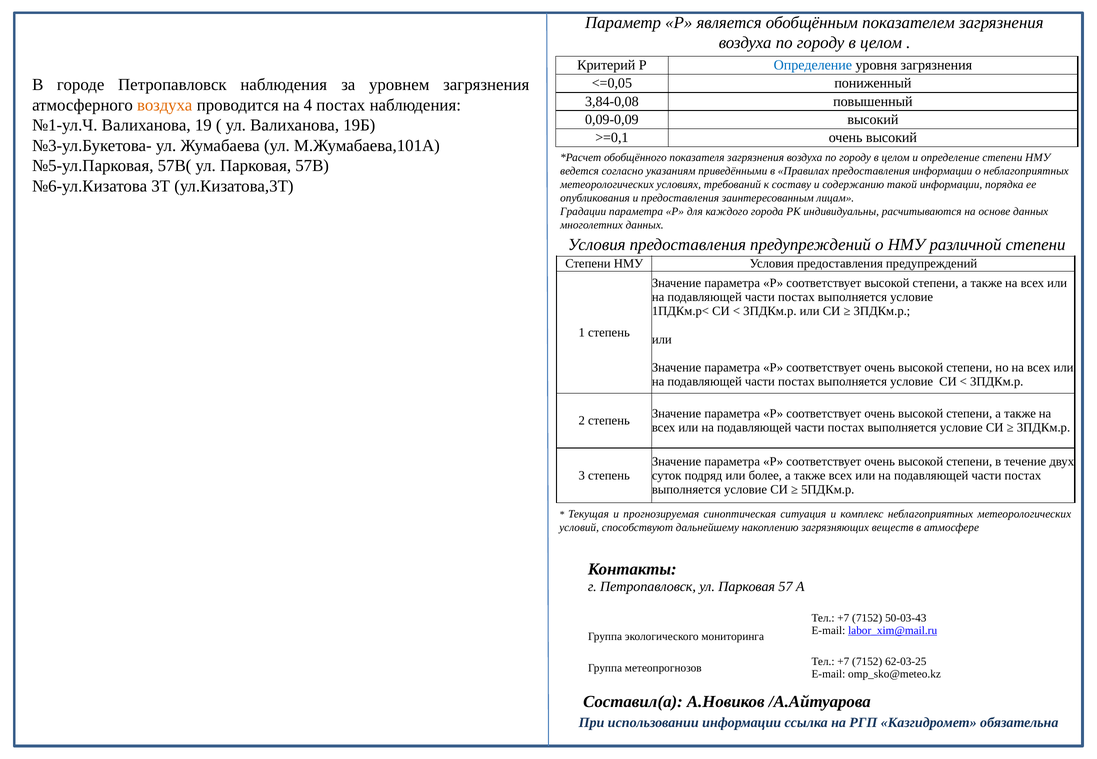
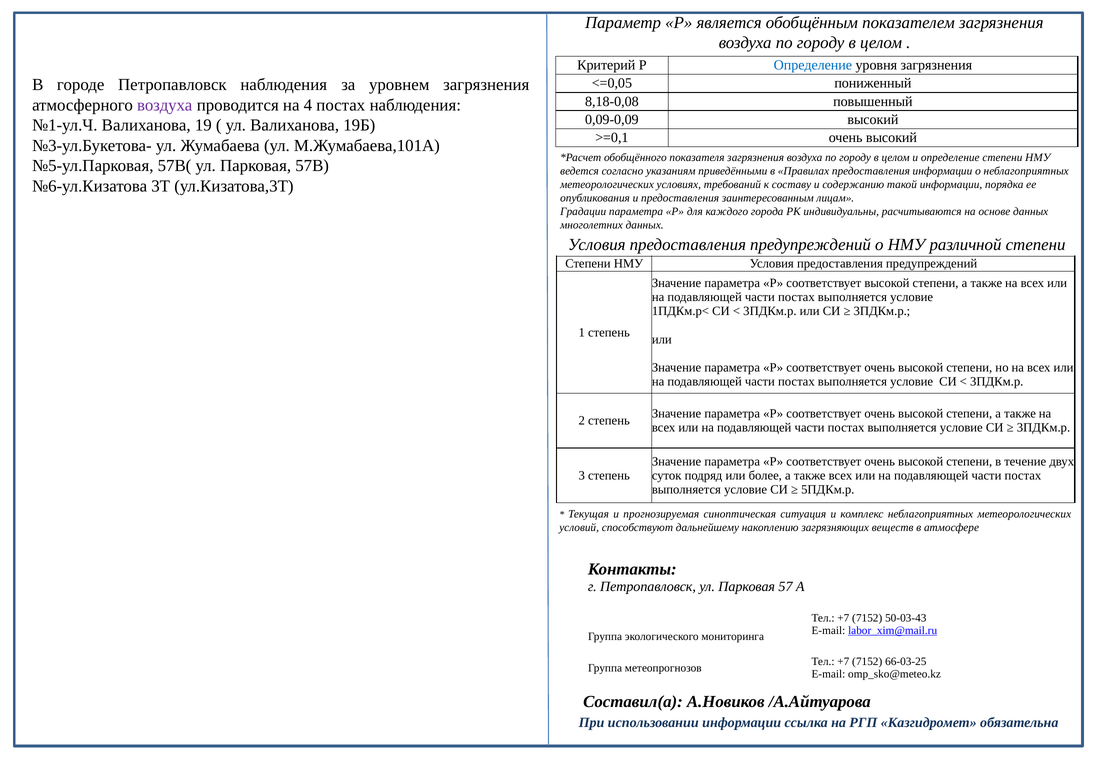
3,84-0,08: 3,84-0,08 -> 8,18-0,08
воздуха at (165, 105) colour: orange -> purple
62-03-25: 62-03-25 -> 66-03-25
